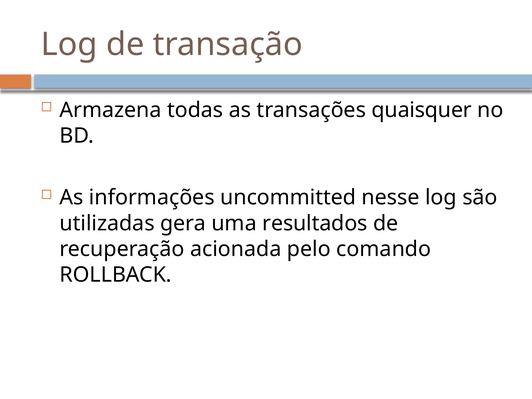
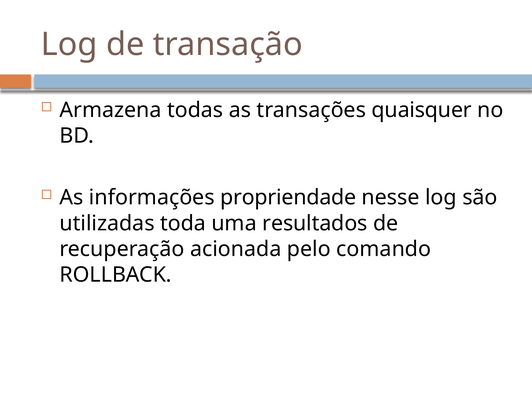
uncommitted: uncommitted -> propriendade
gera: gera -> toda
